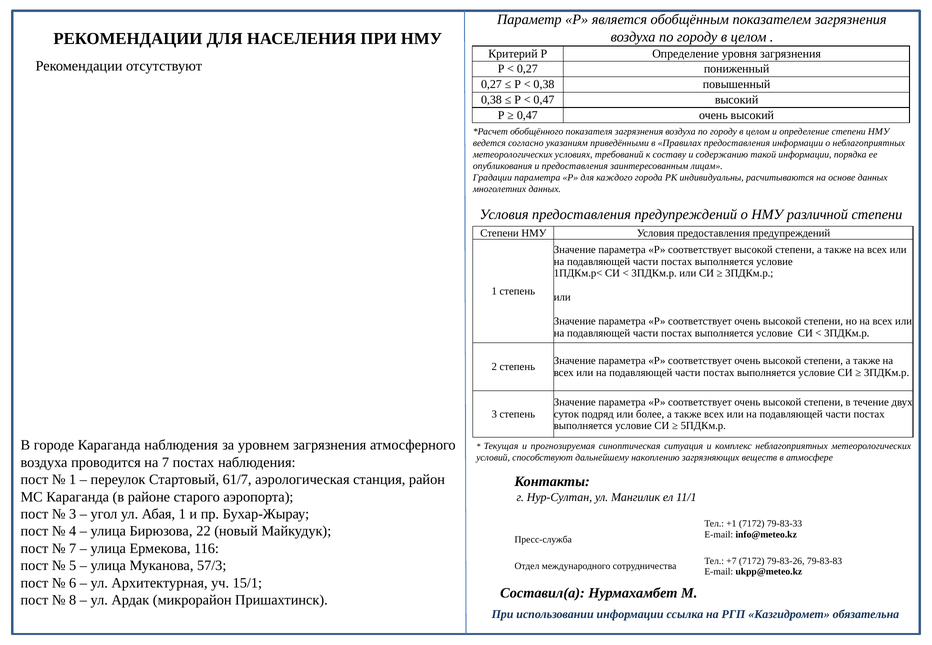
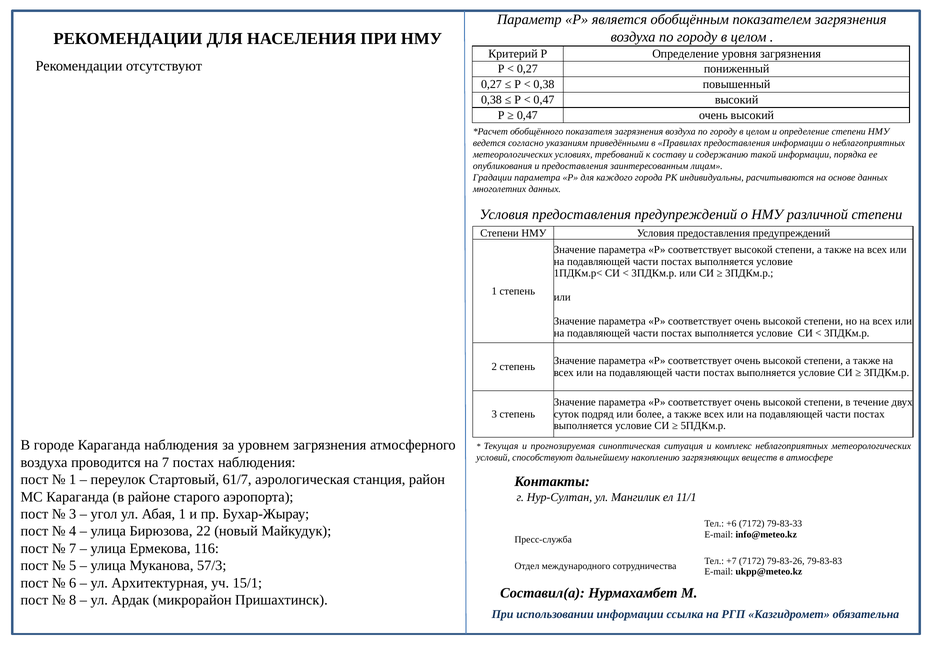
+1: +1 -> +6
